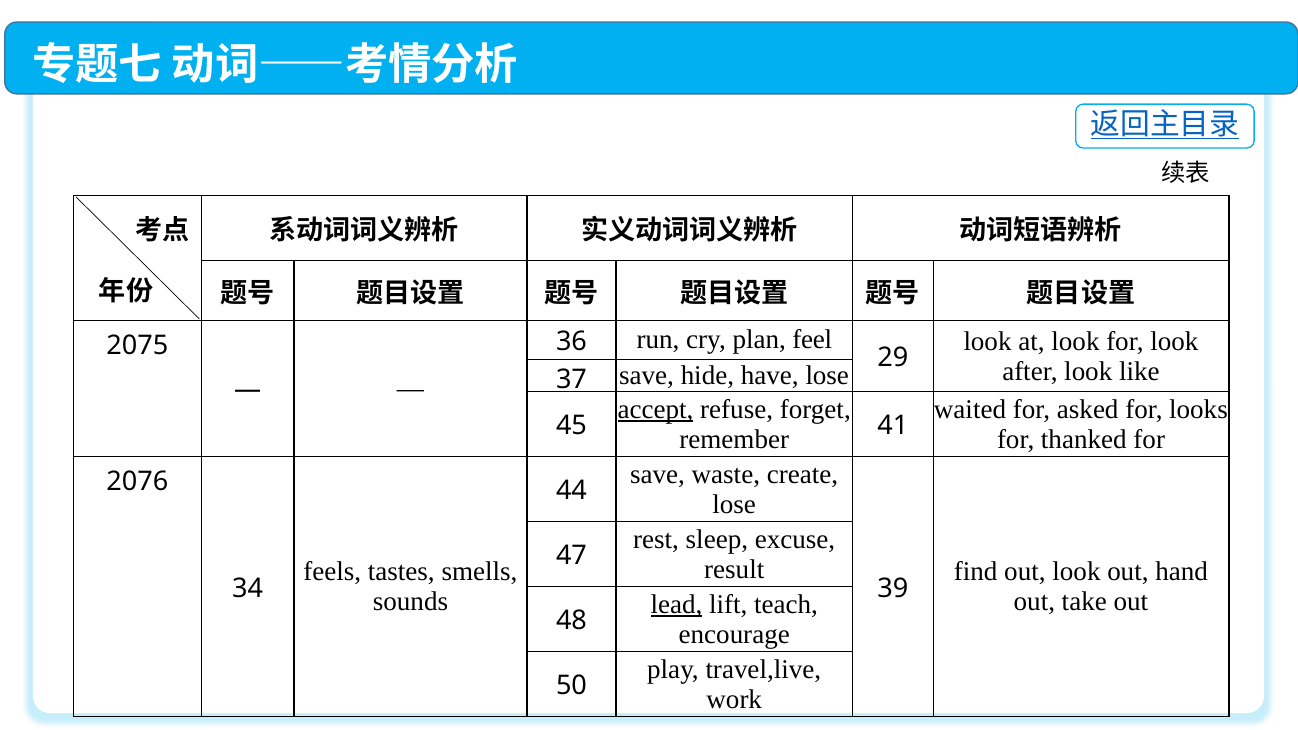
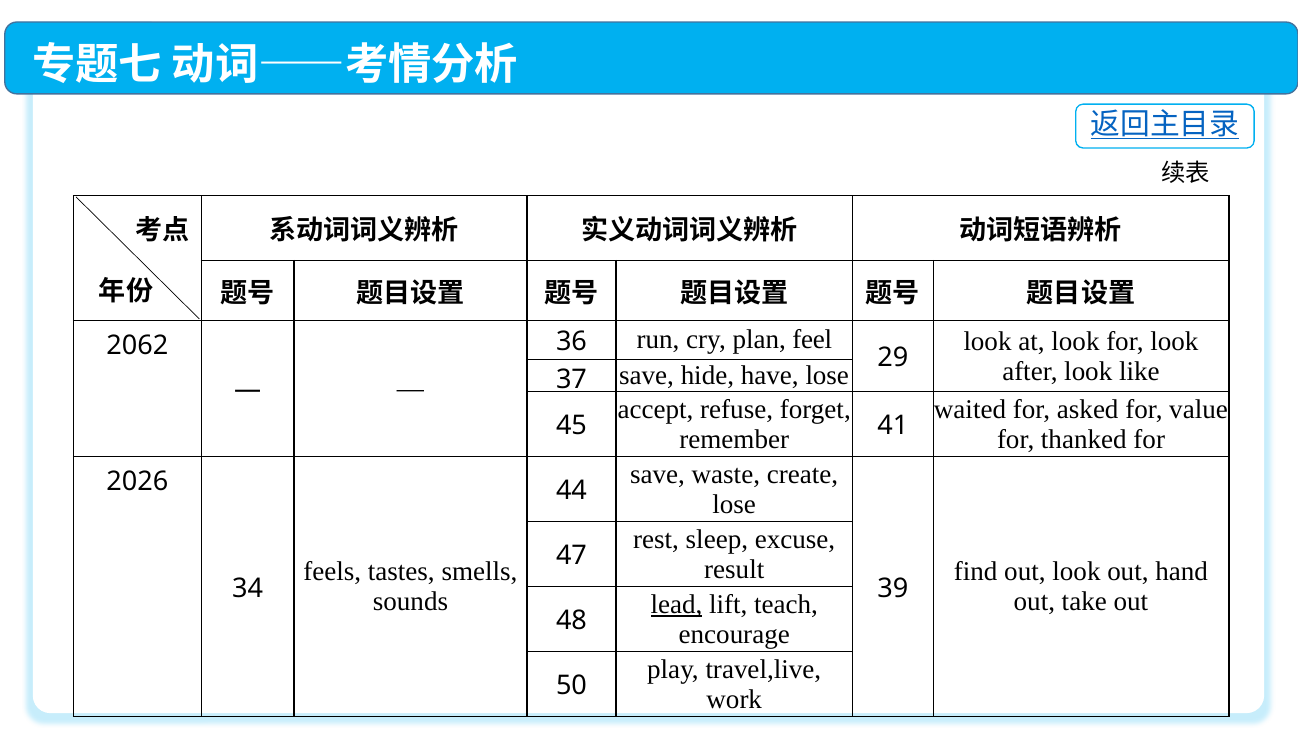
2075: 2075 -> 2062
accept underline: present -> none
looks: looks -> value
2076: 2076 -> 2026
